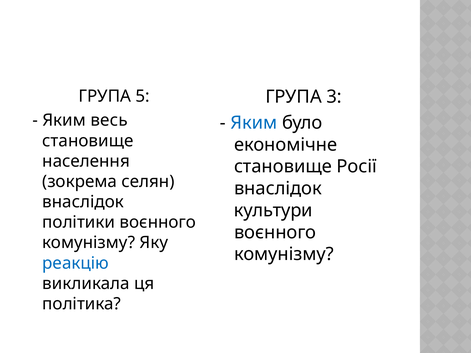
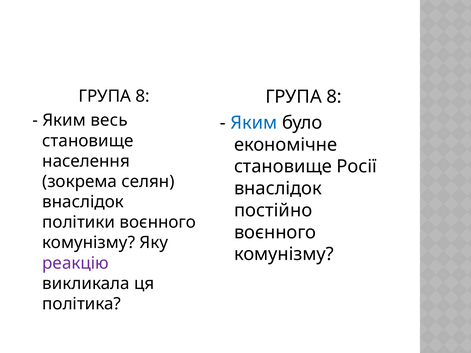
5 at (143, 96): 5 -> 8
3 at (334, 97): 3 -> 8
культури: культури -> постійно
реакцію colour: blue -> purple
